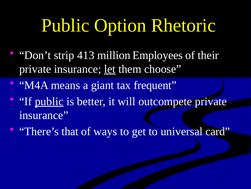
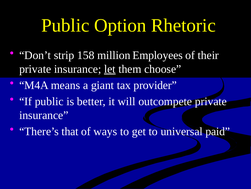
413: 413 -> 158
frequent: frequent -> provider
public at (49, 101) underline: present -> none
card: card -> paid
